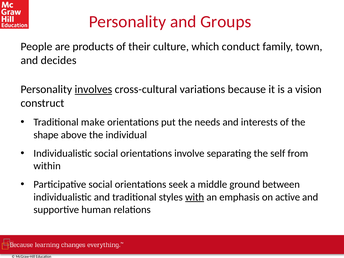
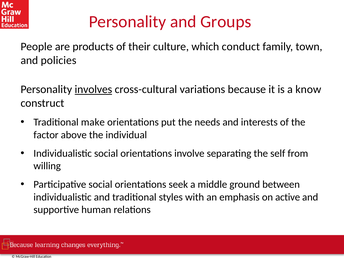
decides: decides -> policies
vision: vision -> know
shape: shape -> factor
within: within -> willing
with underline: present -> none
